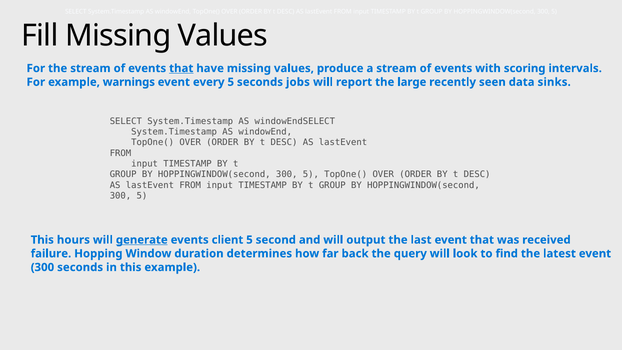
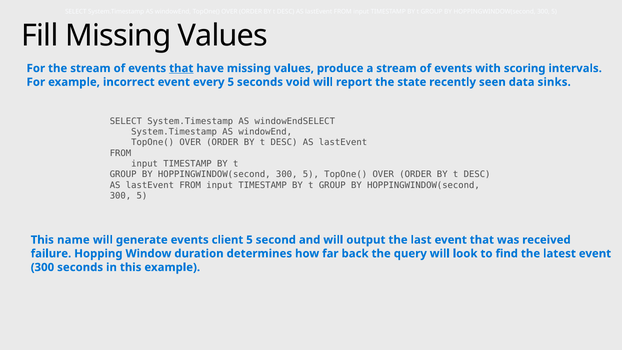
warnings: warnings -> incorrect
jobs: jobs -> void
large: large -> state
hours: hours -> name
generate underline: present -> none
